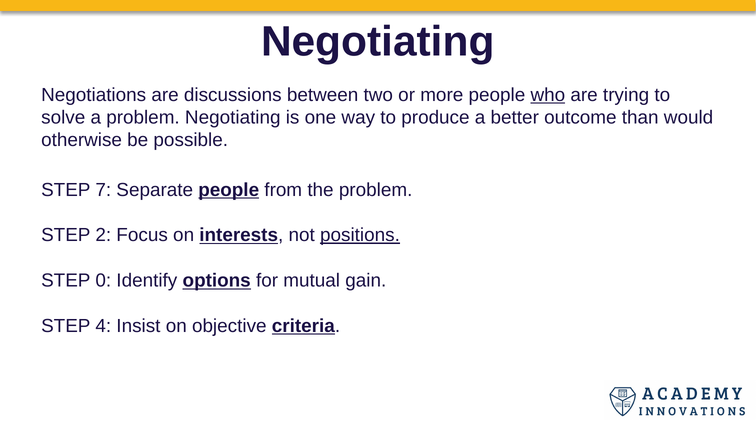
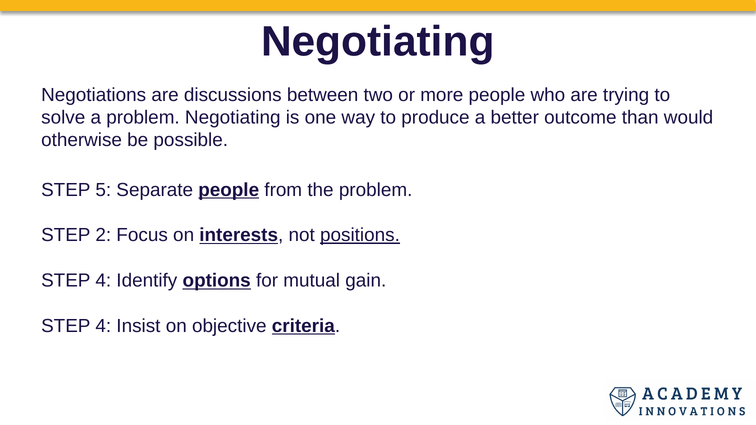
who underline: present -> none
7: 7 -> 5
0 at (103, 281): 0 -> 4
